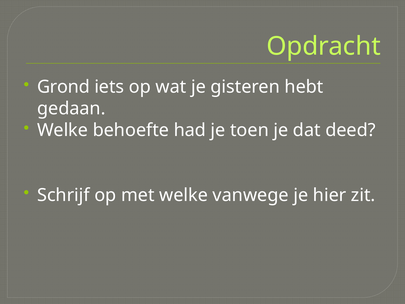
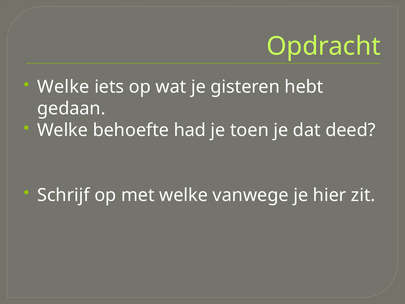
Grond at (64, 87): Grond -> Welke
